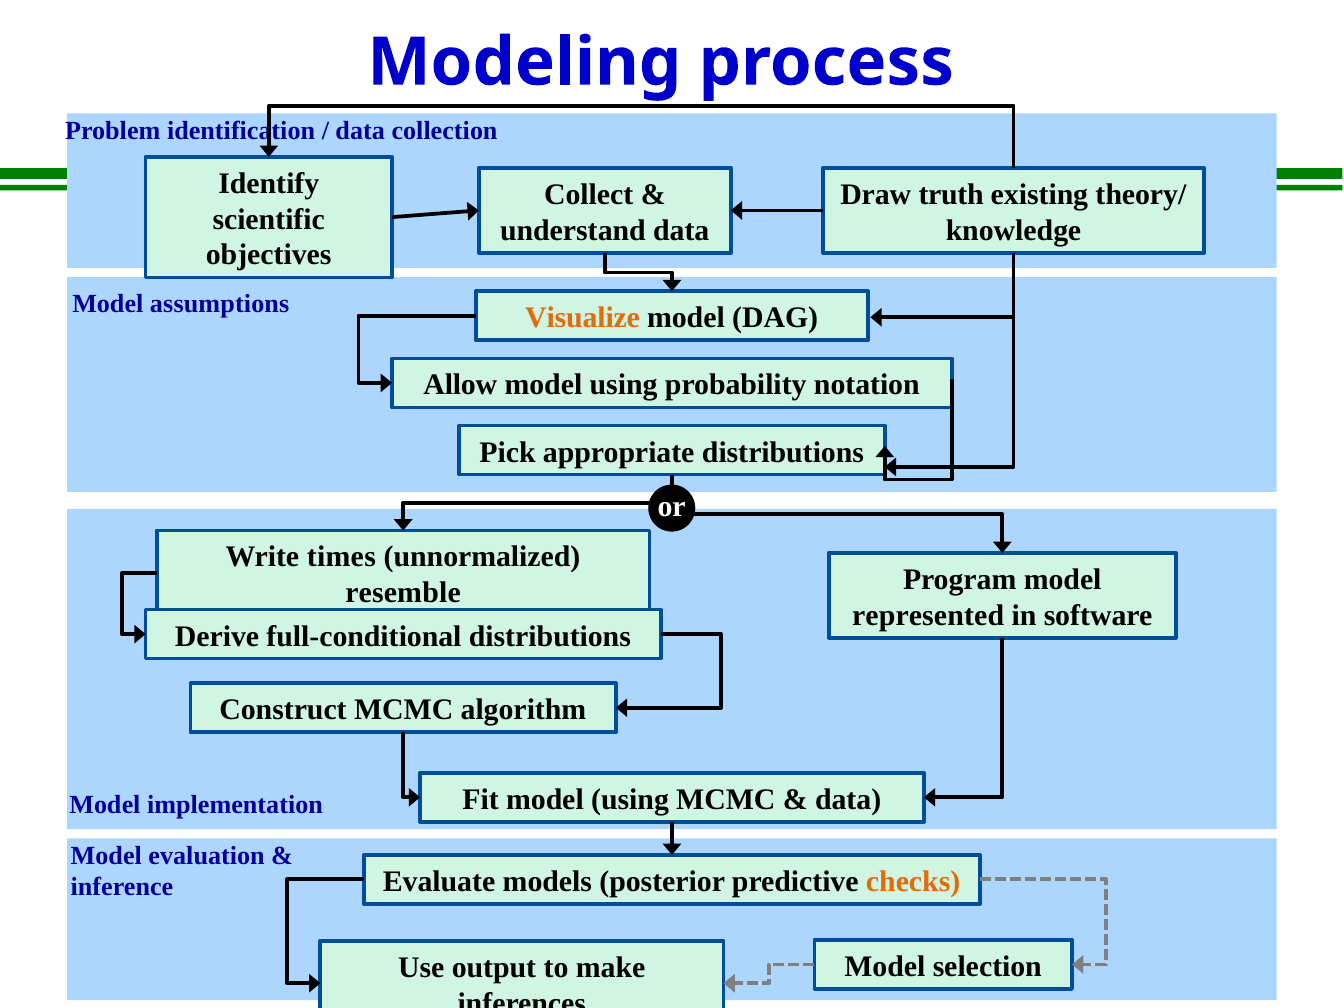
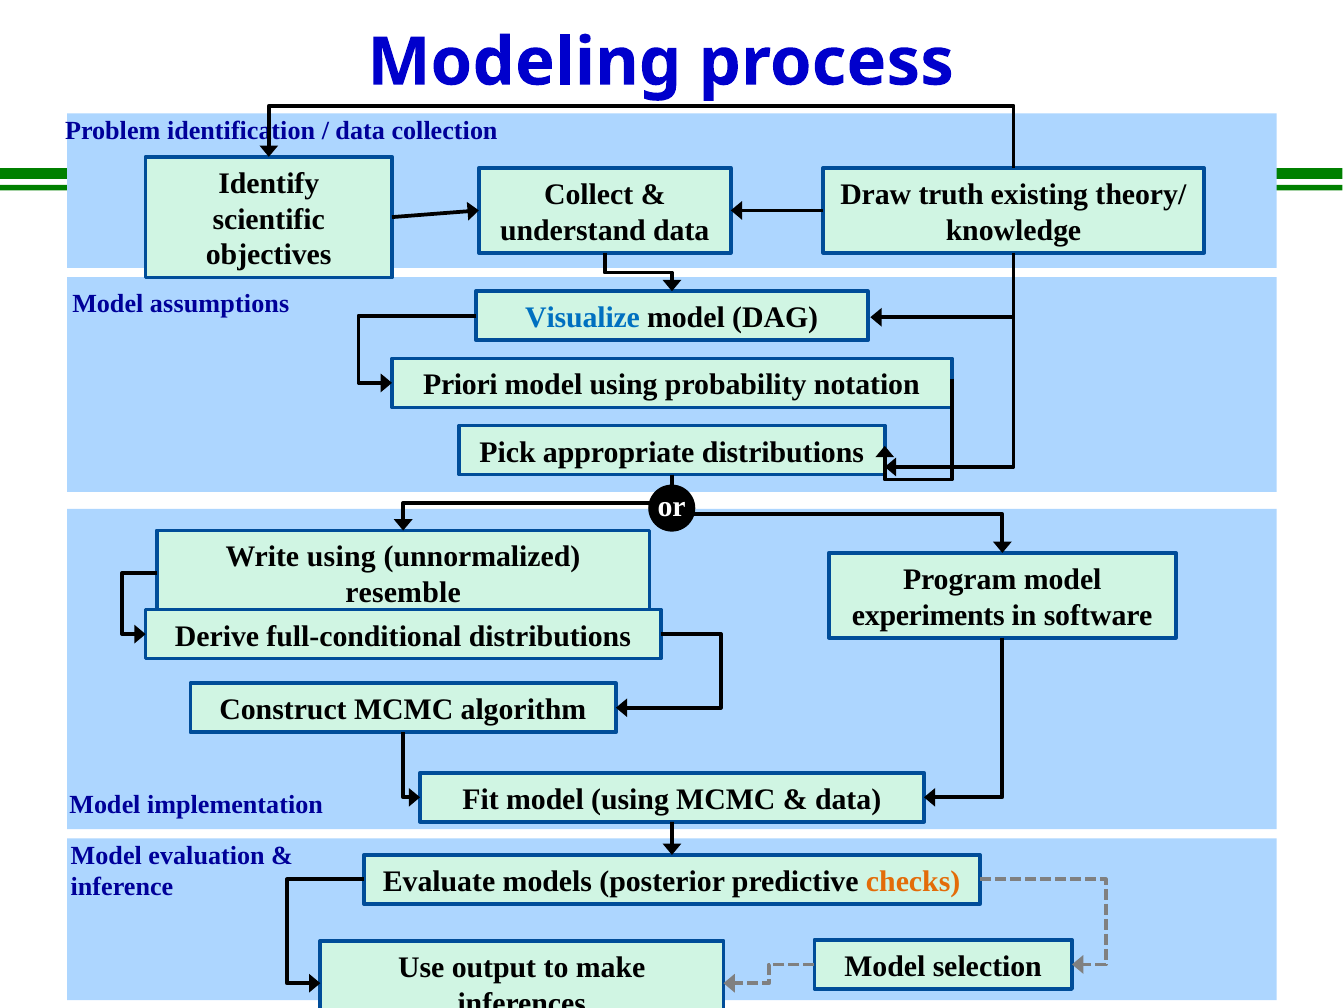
Visualize colour: orange -> blue
Allow: Allow -> Priori
Write times: times -> using
represented: represented -> experiments
